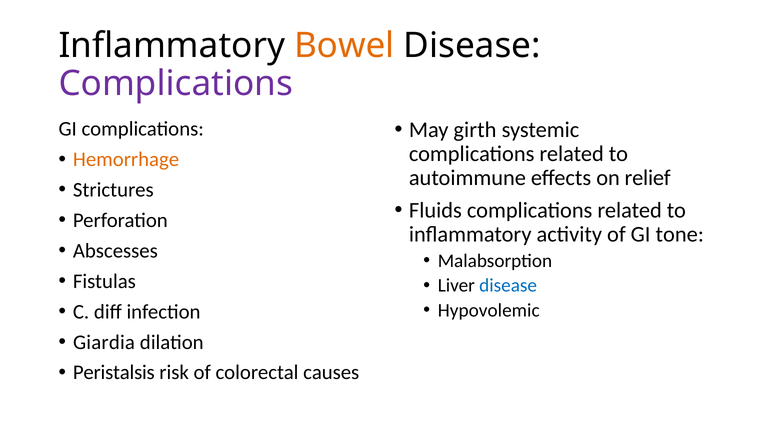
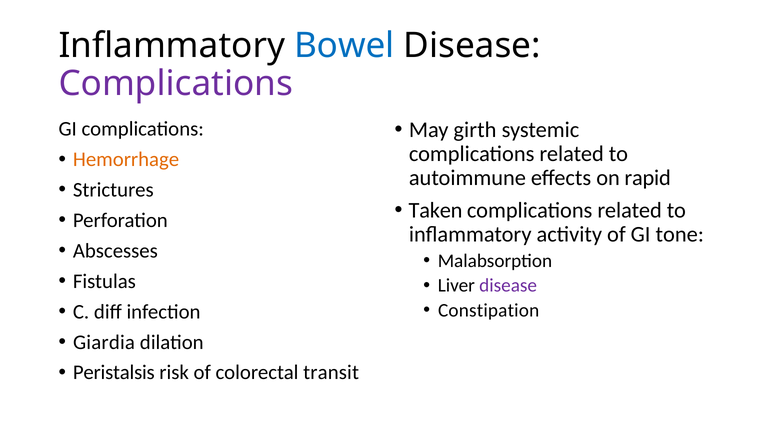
Bowel colour: orange -> blue
relief: relief -> rapid
Fluids: Fluids -> Taken
disease at (508, 286) colour: blue -> purple
Hypovolemic: Hypovolemic -> Constipation
causes: causes -> transit
